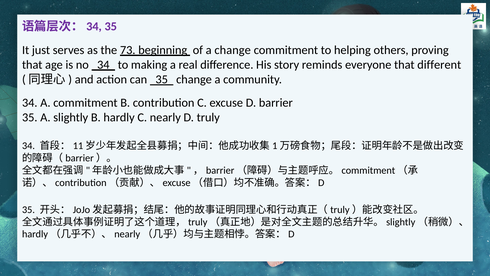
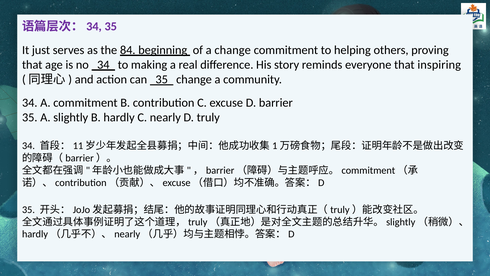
73: 73 -> 84
different: different -> inspiring
